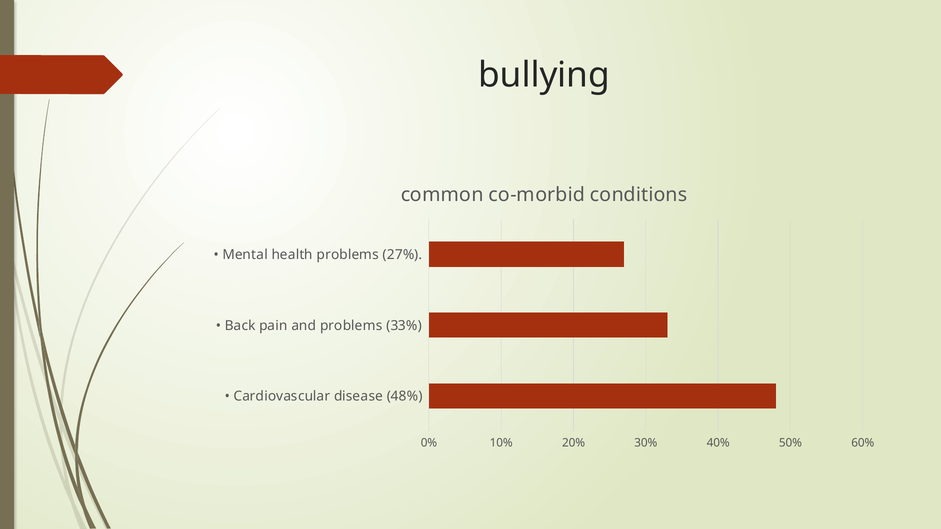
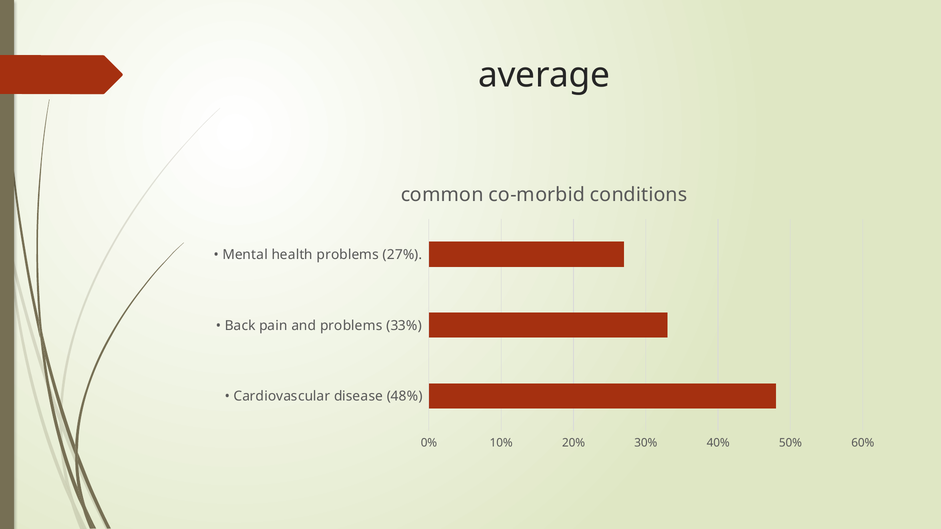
bullying: bullying -> average
